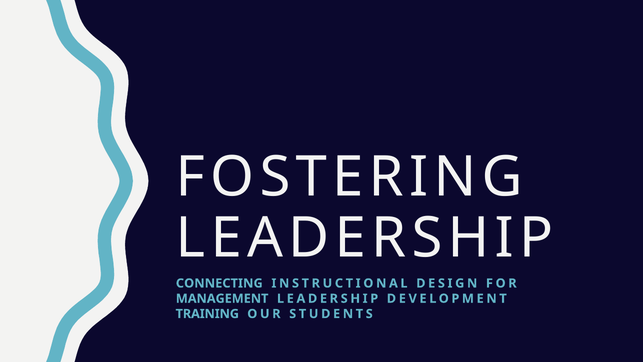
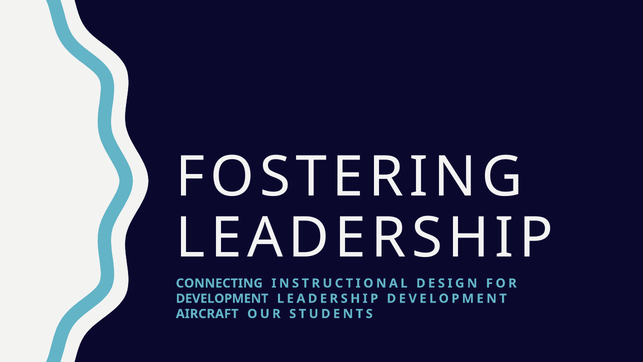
MANAGEMENT at (222, 298): MANAGEMENT -> DEVELOPMENT
TRAINING: TRAINING -> AIRCRAFT
